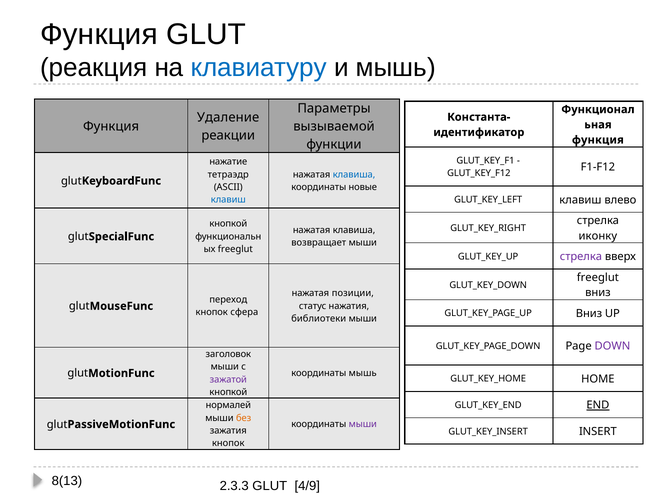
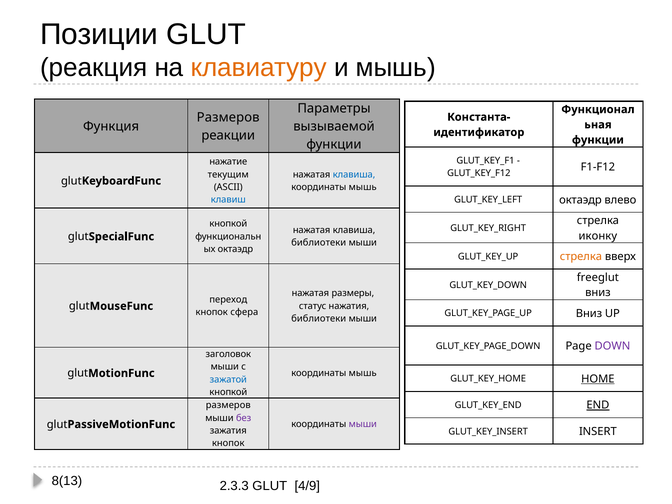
Функция at (99, 35): Функция -> Позиции
клавиатуру colour: blue -> orange
Удаление at (228, 118): Удаление -> Размеров
функция at (598, 140): функция -> функции
тетраэдр: тетраэдр -> текущим
новые at (363, 187): новые -> мышь
клавиш at (580, 200): клавиш -> октаэдр
возвращает at (319, 243): возвращает -> библиотеки
freeglut at (235, 249): freeglut -> октаэдр
стрелка at (581, 257) colour: purple -> orange
позиции: позиции -> размеры
HOME underline: none -> present
зажатой colour: purple -> blue
нормалей at (228, 405): нормалей -> размеров
без colour: orange -> purple
